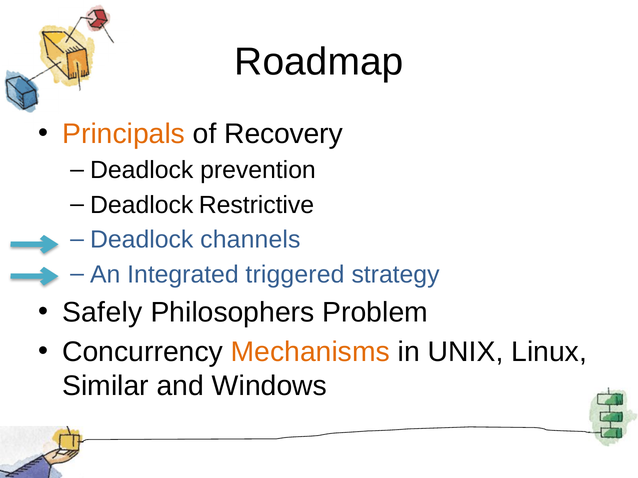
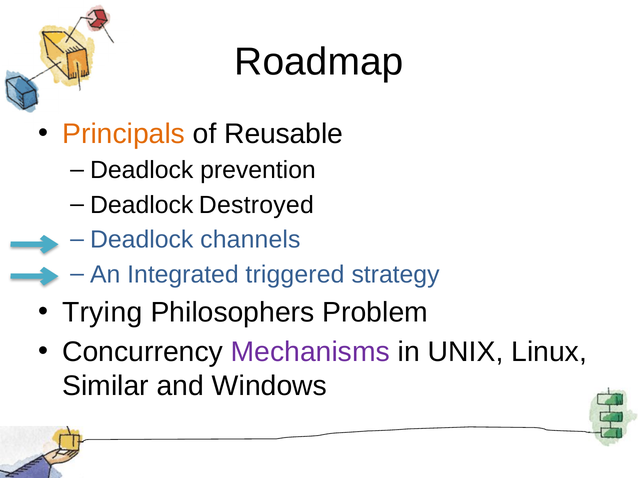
Recovery: Recovery -> Reusable
Restrictive: Restrictive -> Destroyed
Safely: Safely -> Trying
Mechanisms colour: orange -> purple
